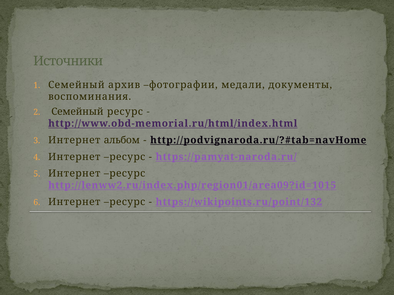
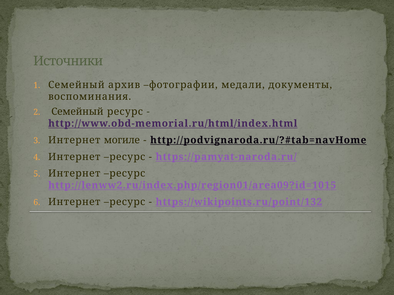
альбом: альбом -> могиле
